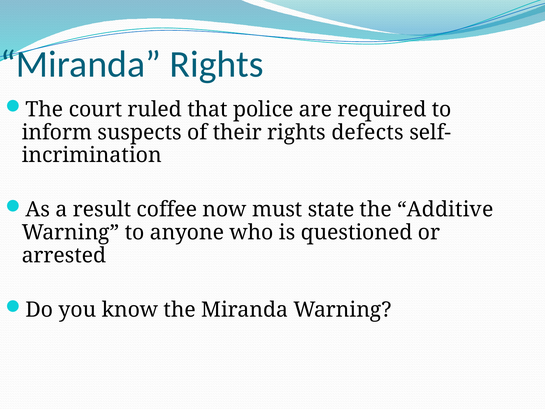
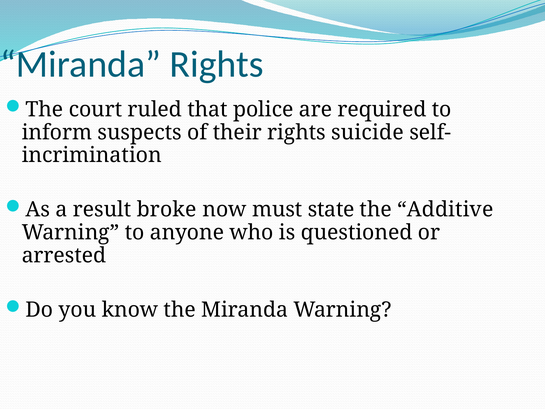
defects: defects -> suicide
coffee: coffee -> broke
